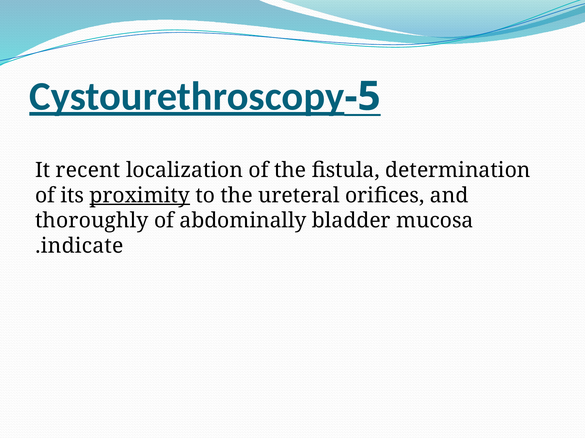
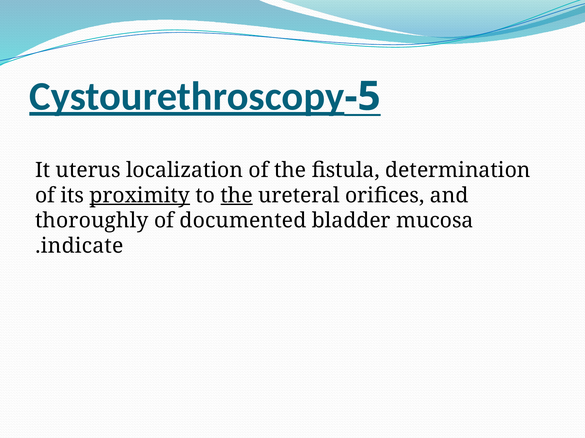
recent: recent -> uterus
the at (237, 196) underline: none -> present
abdominally: abdominally -> documented
